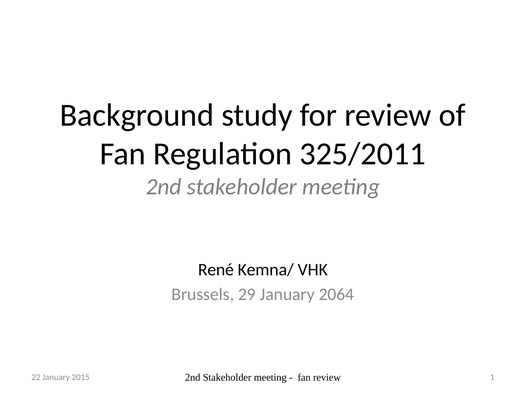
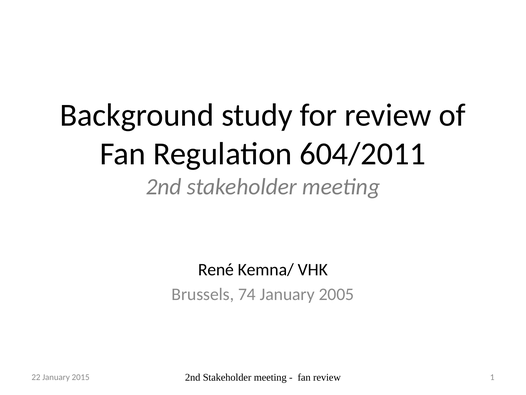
325/2011: 325/2011 -> 604/2011
29: 29 -> 74
2064: 2064 -> 2005
